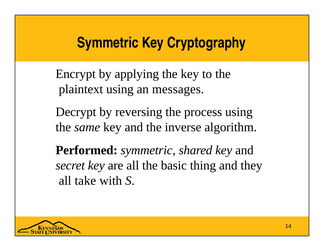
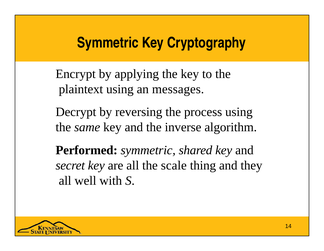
basic: basic -> scale
take: take -> well
